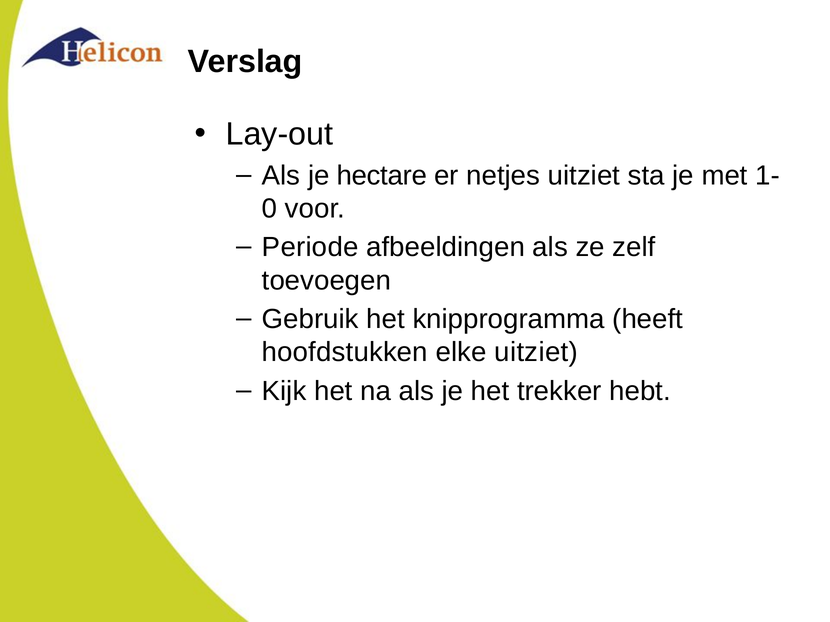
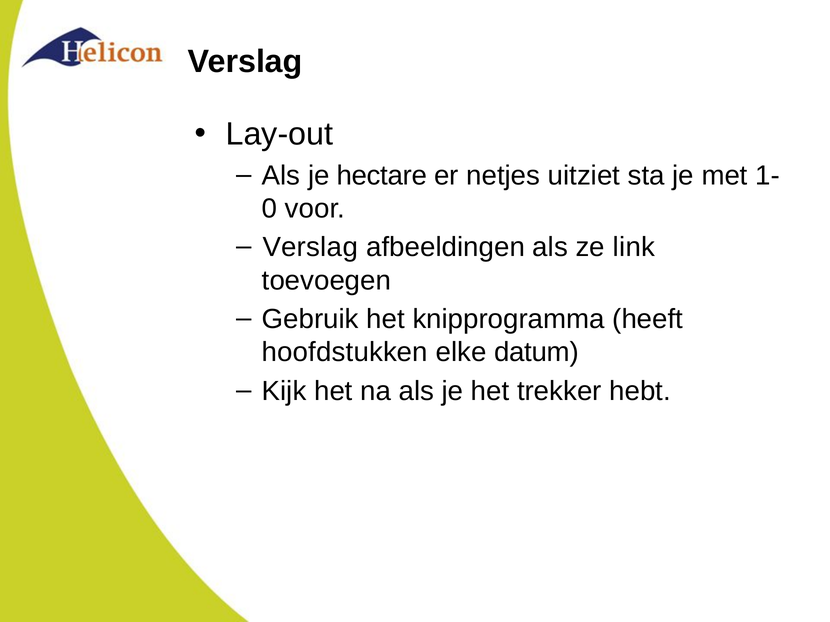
Periode at (310, 248): Periode -> Verslag
zelf: zelf -> link
elke uitziet: uitziet -> datum
